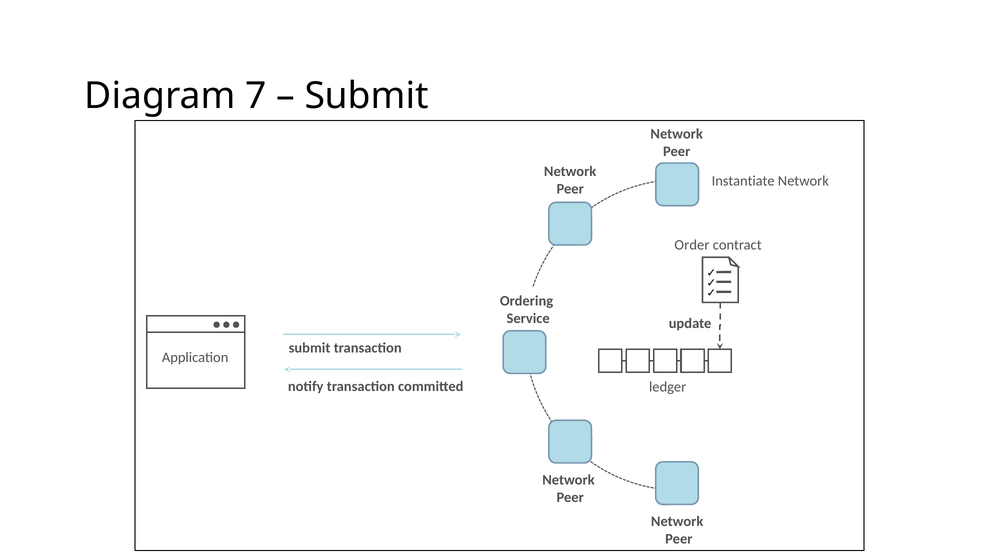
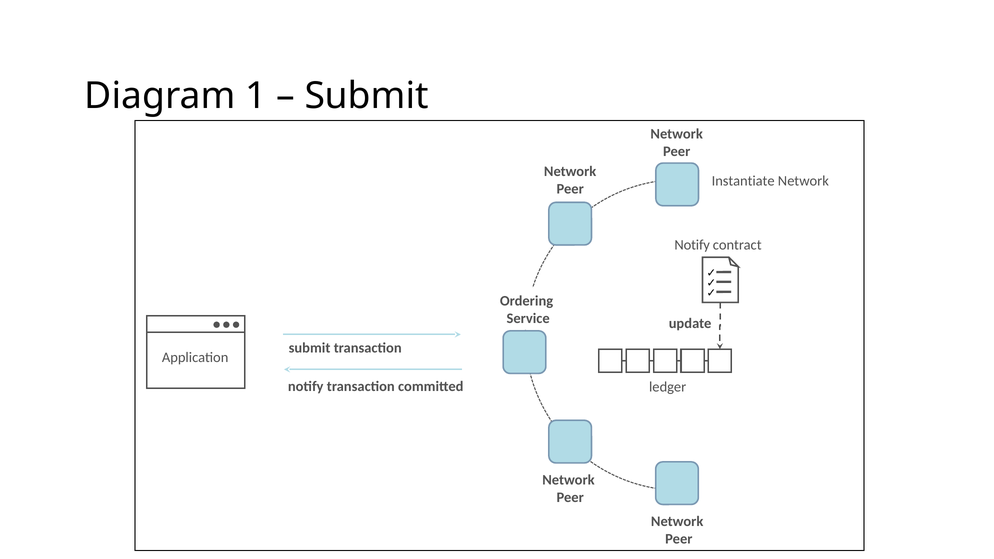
7: 7 -> 1
Order at (692, 245): Order -> Notify
